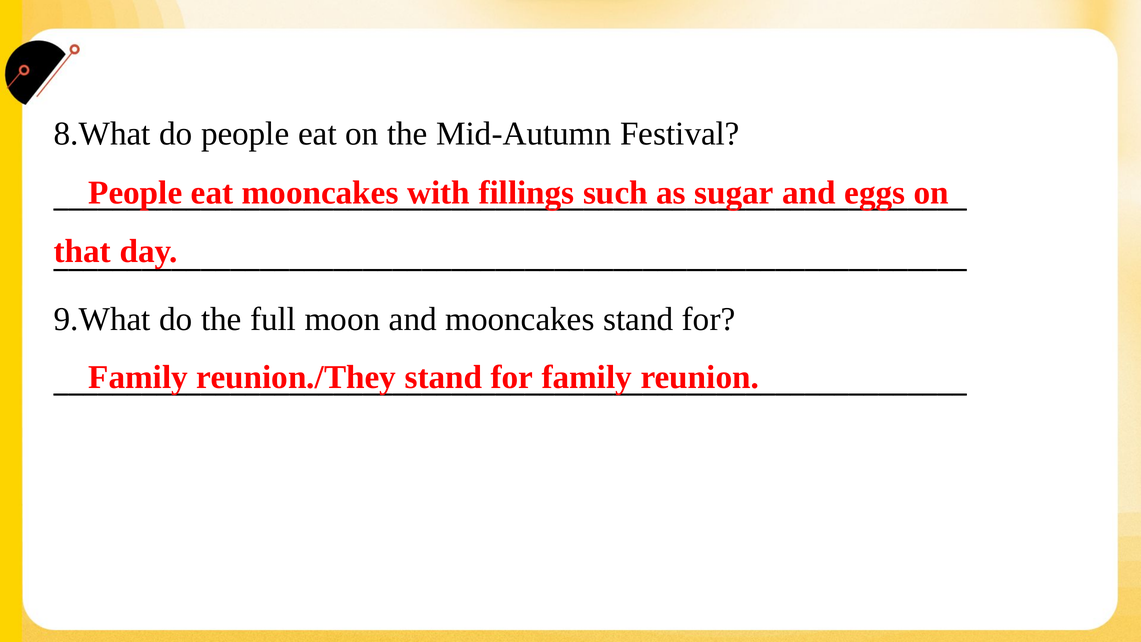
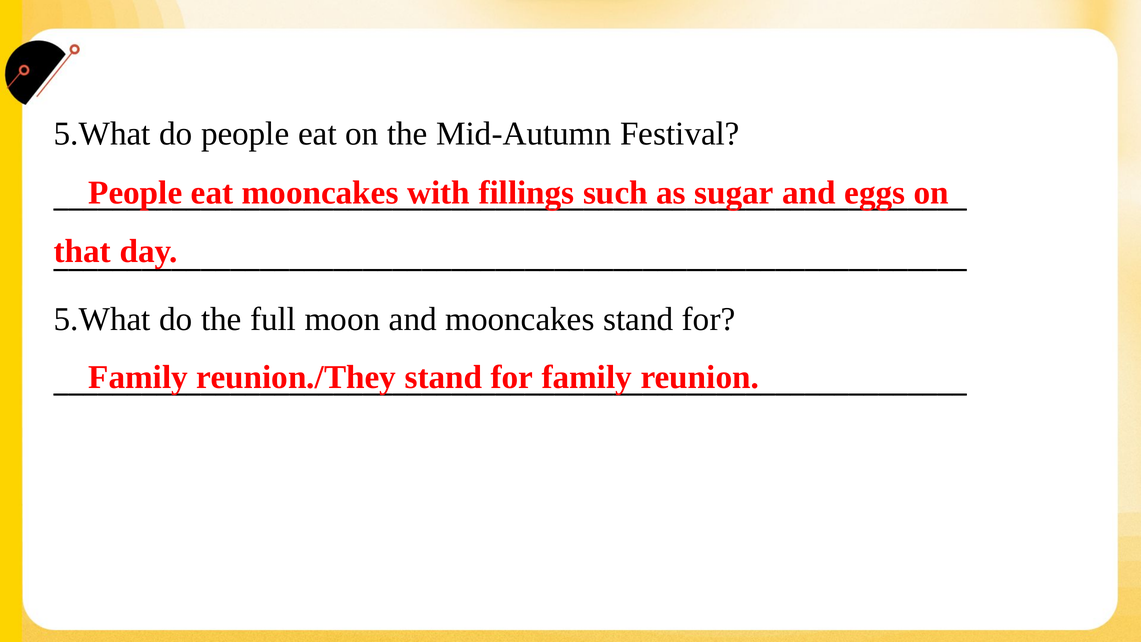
8.What at (102, 134): 8.What -> 5.What
9.What at (102, 319): 9.What -> 5.What
